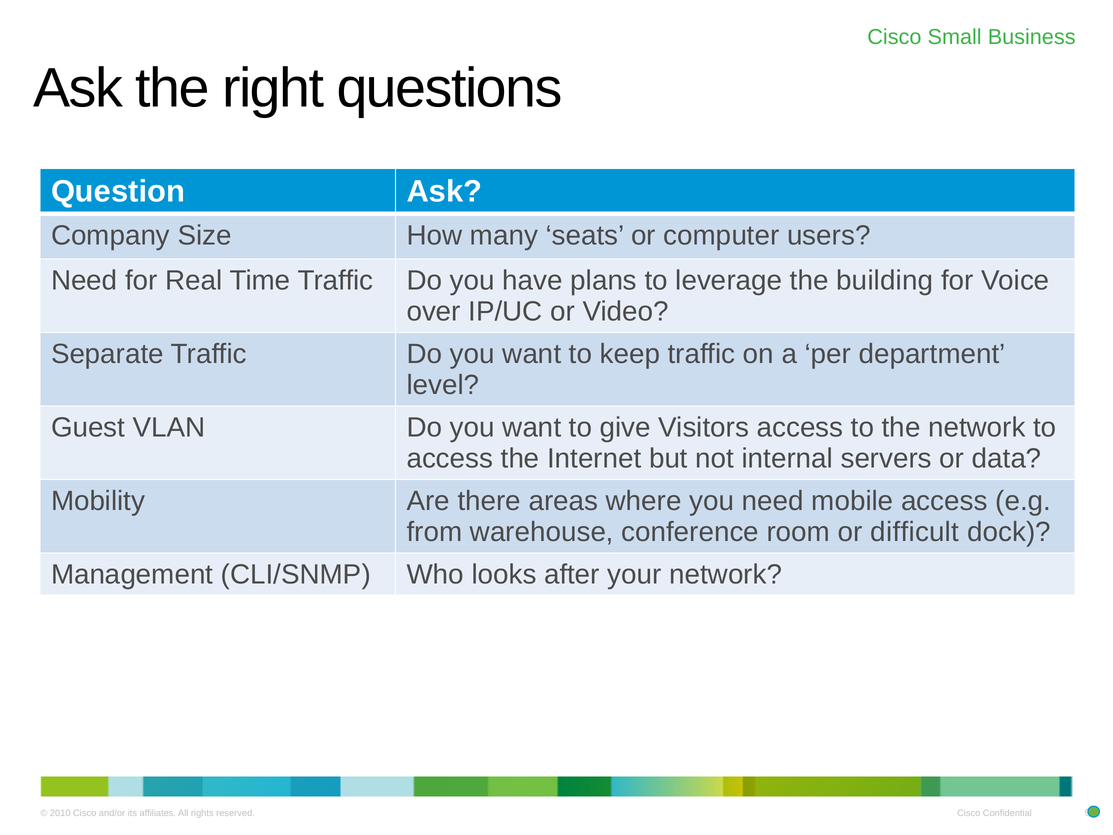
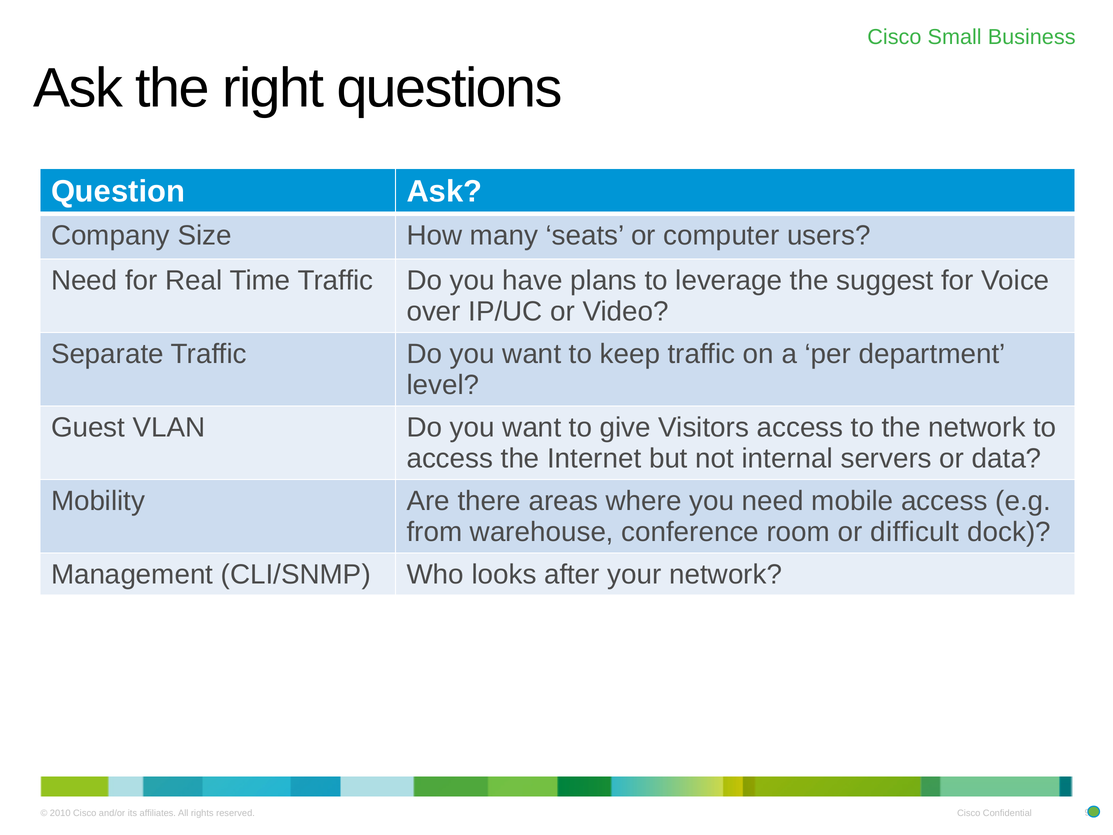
building: building -> suggest
